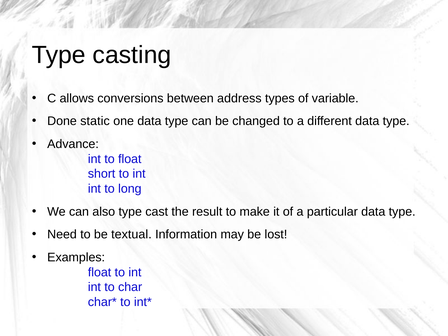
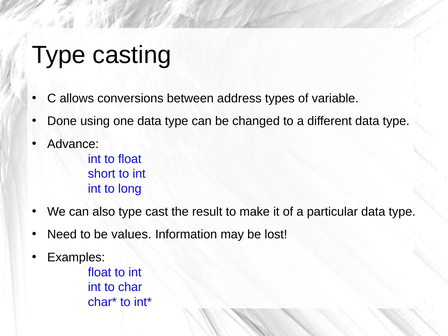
static: static -> using
textual: textual -> values
